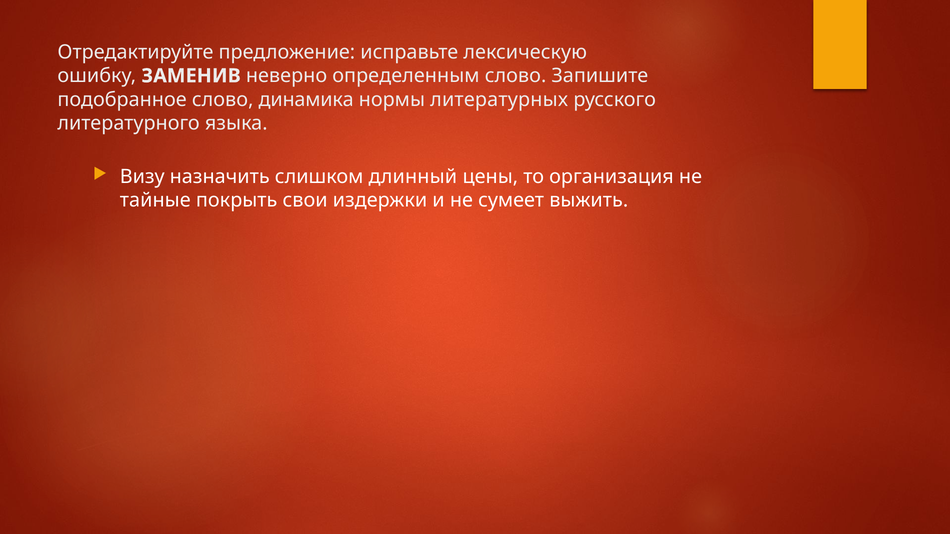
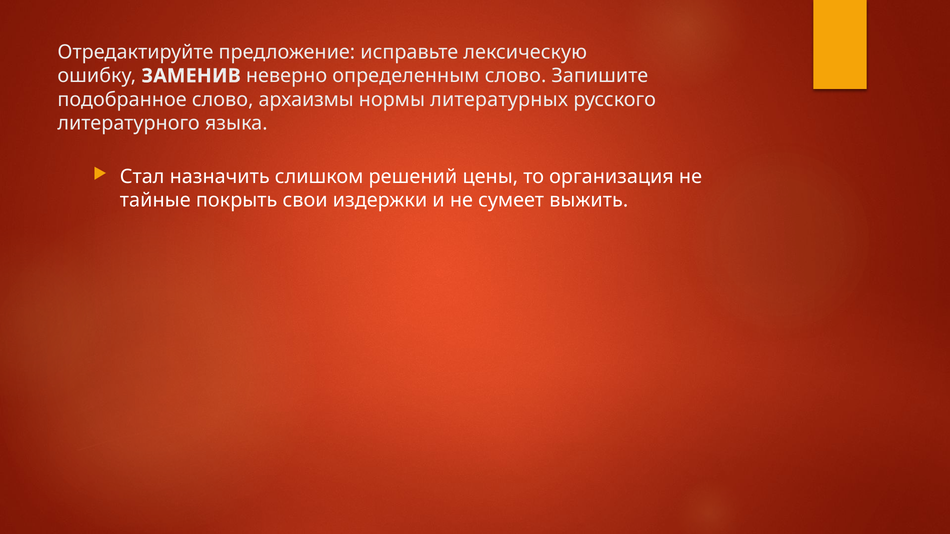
динамика: динамика -> архаизмы
Визу: Визу -> Стал
длинный: длинный -> решений
